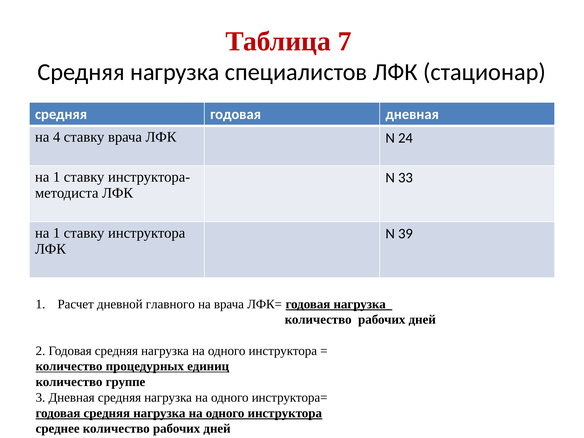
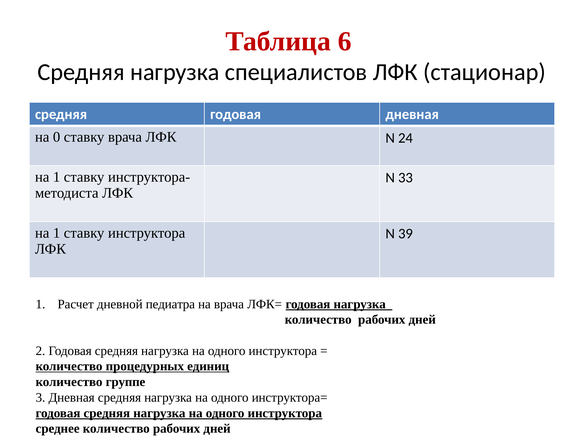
7: 7 -> 6
4: 4 -> 0
главного: главного -> педиатра
